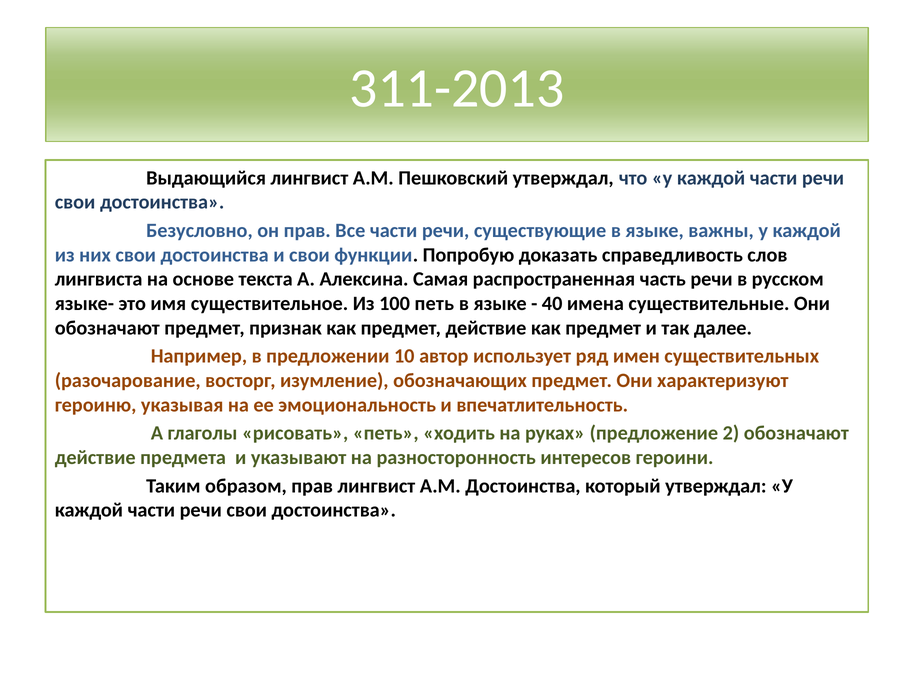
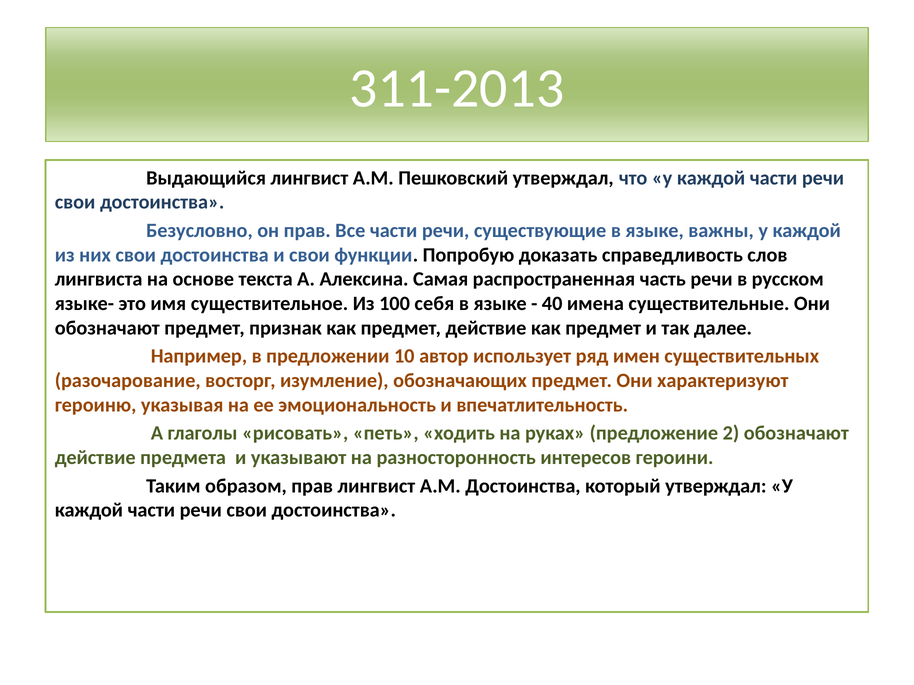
100 петь: петь -> себя
